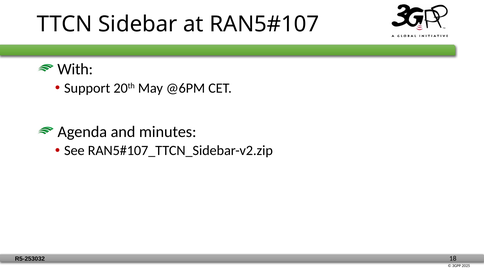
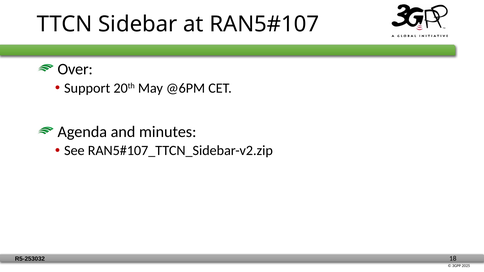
With: With -> Over
